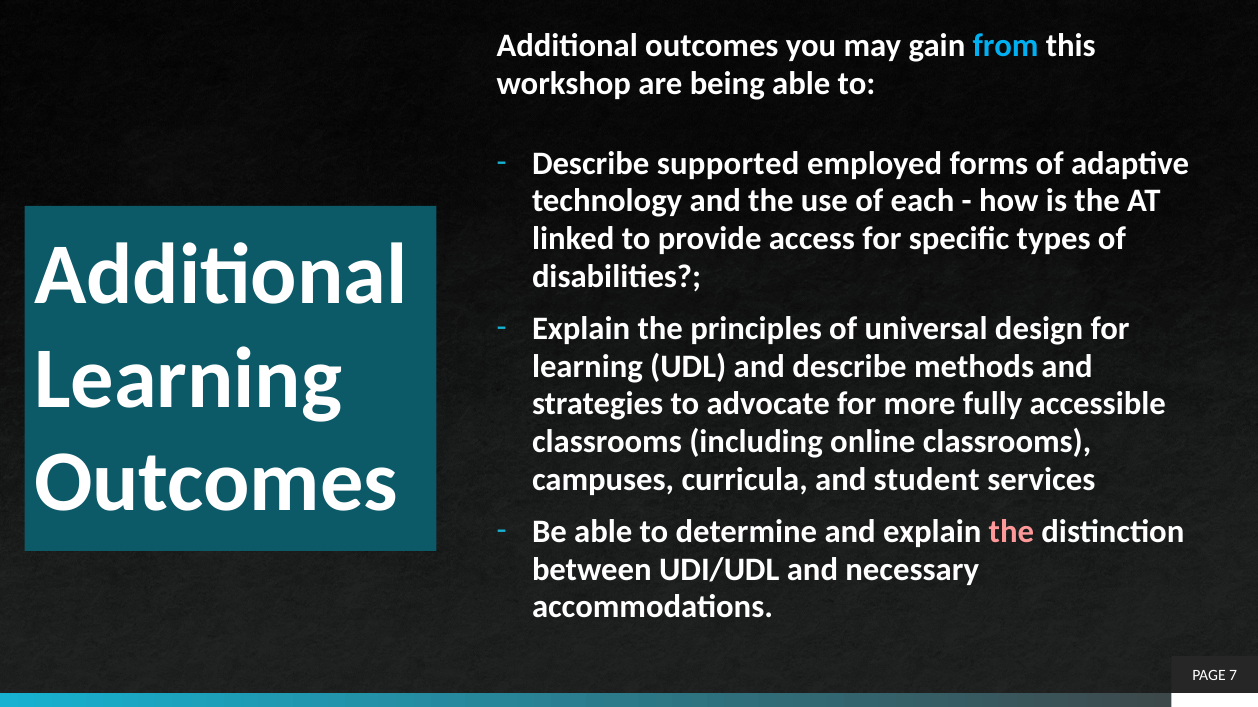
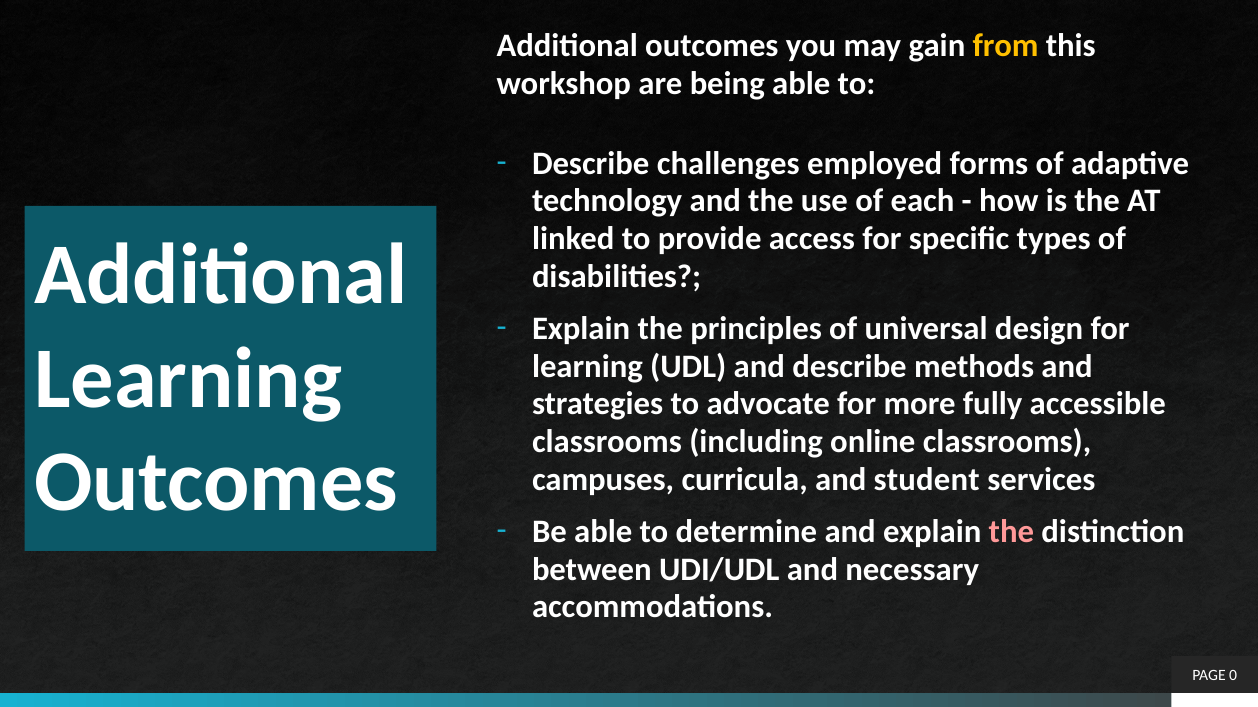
from colour: light blue -> yellow
supported: supported -> challenges
7: 7 -> 0
